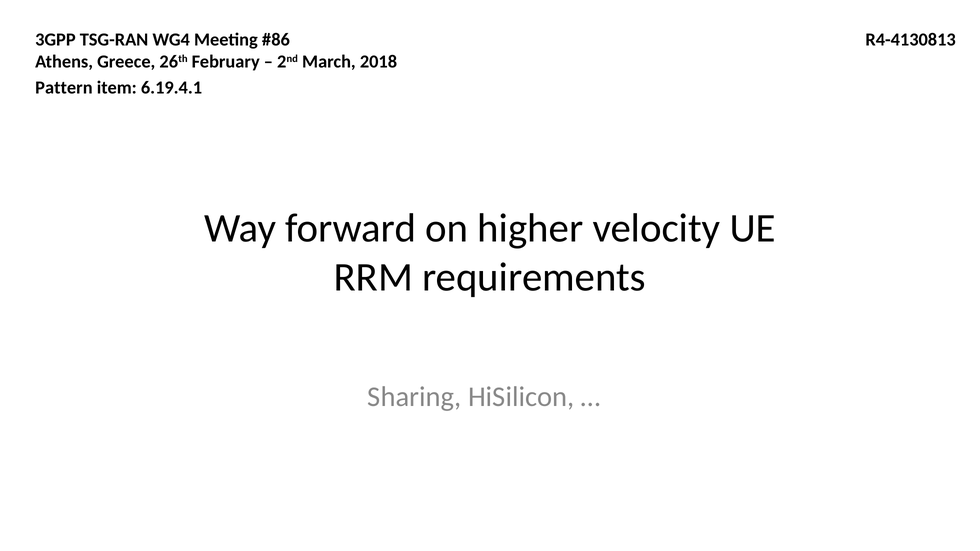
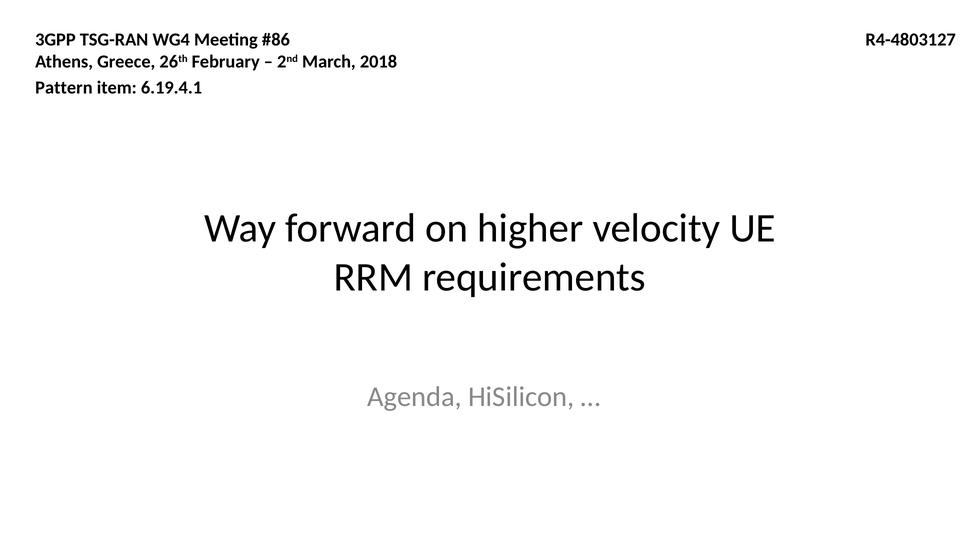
R4-4130813: R4-4130813 -> R4-4803127
Sharing: Sharing -> Agenda
